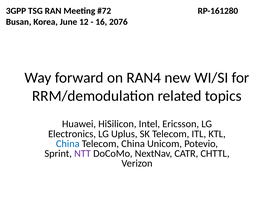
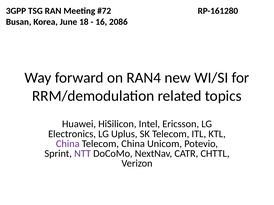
12: 12 -> 18
2076: 2076 -> 2086
China at (68, 144) colour: blue -> purple
